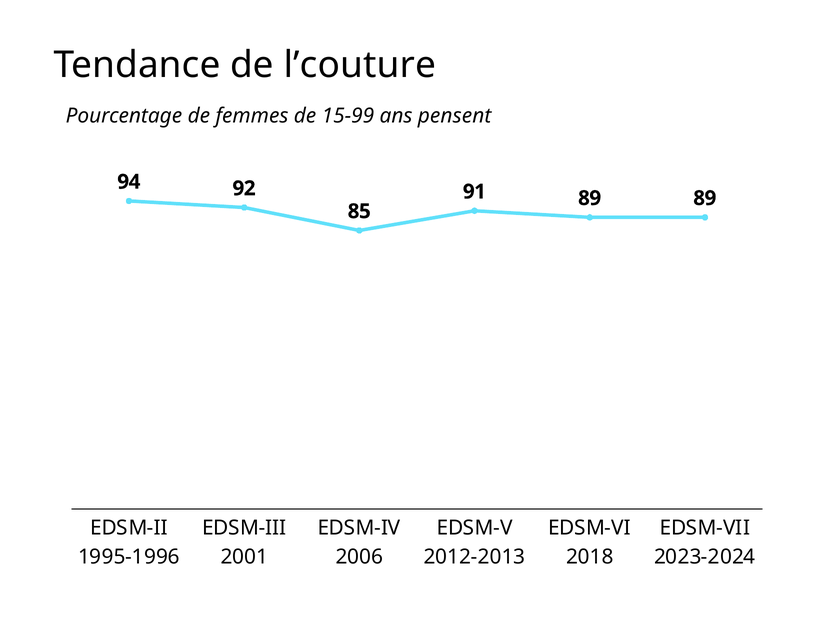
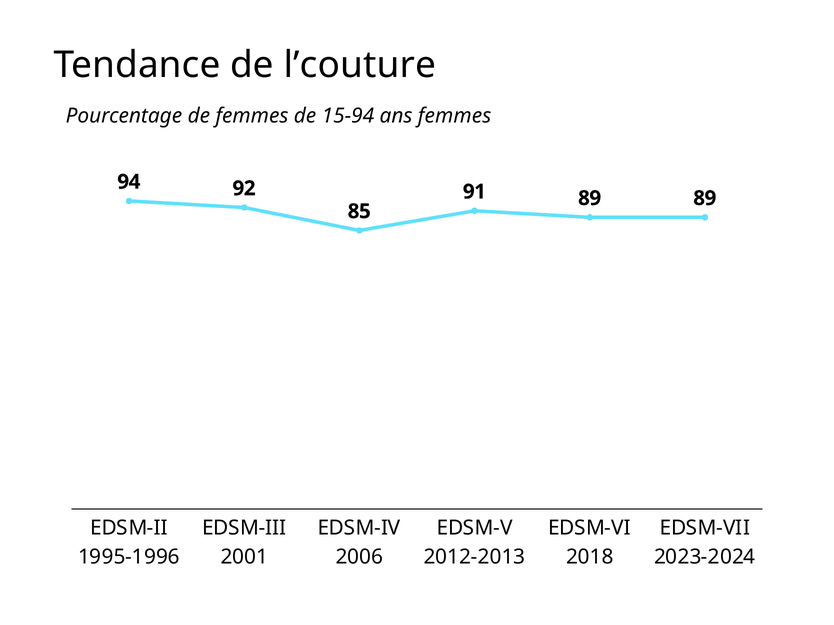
15-99: 15-99 -> 15-94
ans pensent: pensent -> femmes
